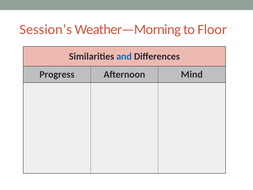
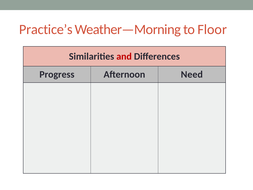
Session’s: Session’s -> Practice’s
and colour: blue -> red
Mind: Mind -> Need
